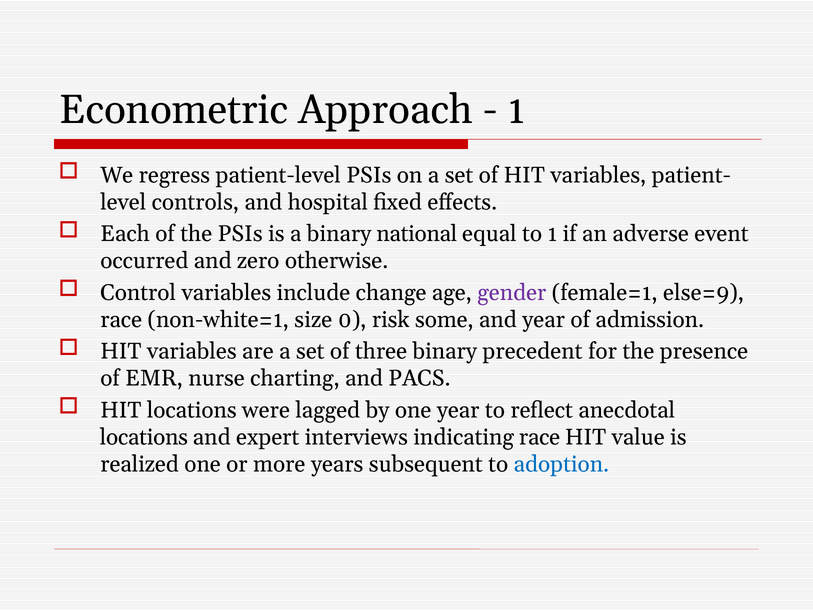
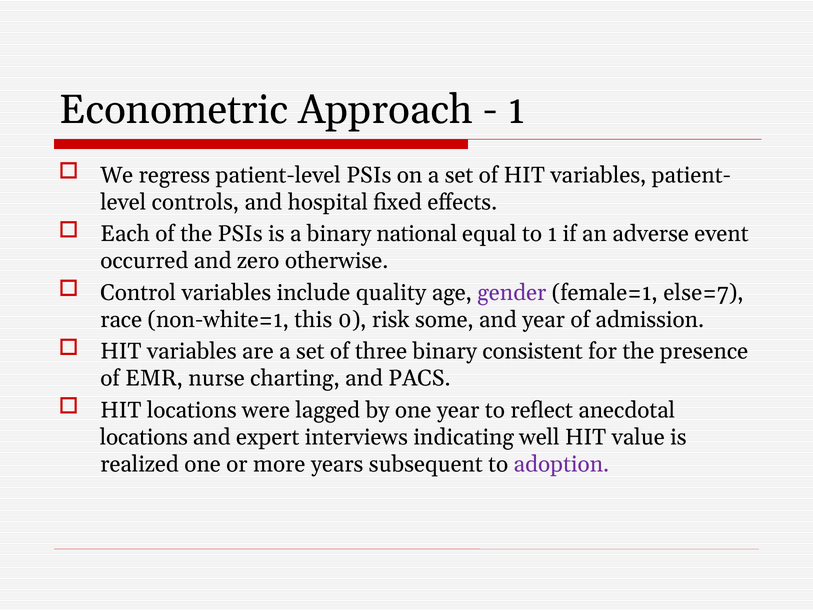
change: change -> quality
else=9: else=9 -> else=7
size: size -> this
precedent: precedent -> consistent
indicating race: race -> well
adoption colour: blue -> purple
